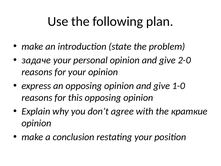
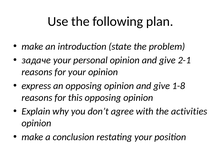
2-0: 2-0 -> 2-1
1-0: 1-0 -> 1-8
краткие: краткие -> activities
